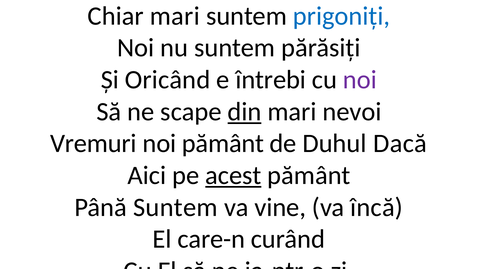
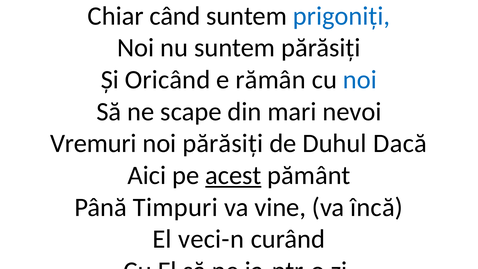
Chiar mari: mari -> când
întrebi: întrebi -> rămân
noi at (360, 80) colour: purple -> blue
din underline: present -> none
noi pământ: pământ -> părăsiți
Până Suntem: Suntem -> Timpuri
care-n: care-n -> veci-n
